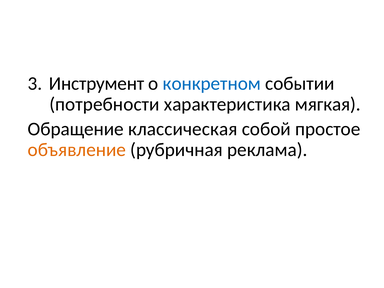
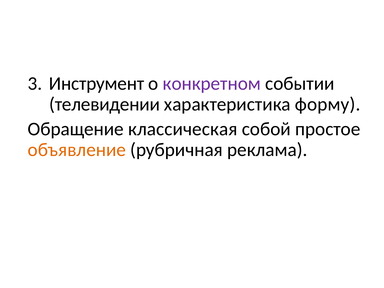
конкретном colour: blue -> purple
потребности: потребности -> телевидении
мягкая: мягкая -> форму
